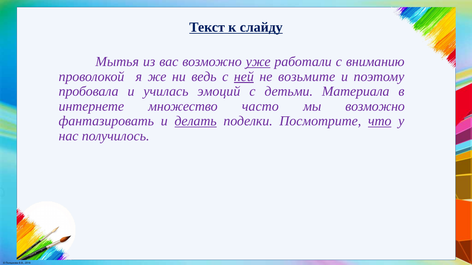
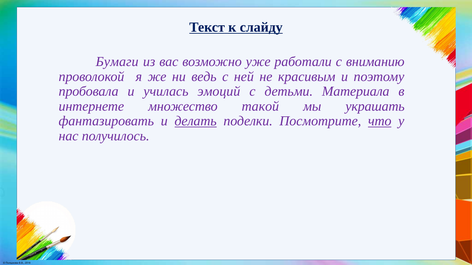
Мытья: Мытья -> Бумаги
уже underline: present -> none
ней underline: present -> none
возьмите: возьмите -> красивым
часто: часто -> такой
мы возможно: возможно -> украшать
